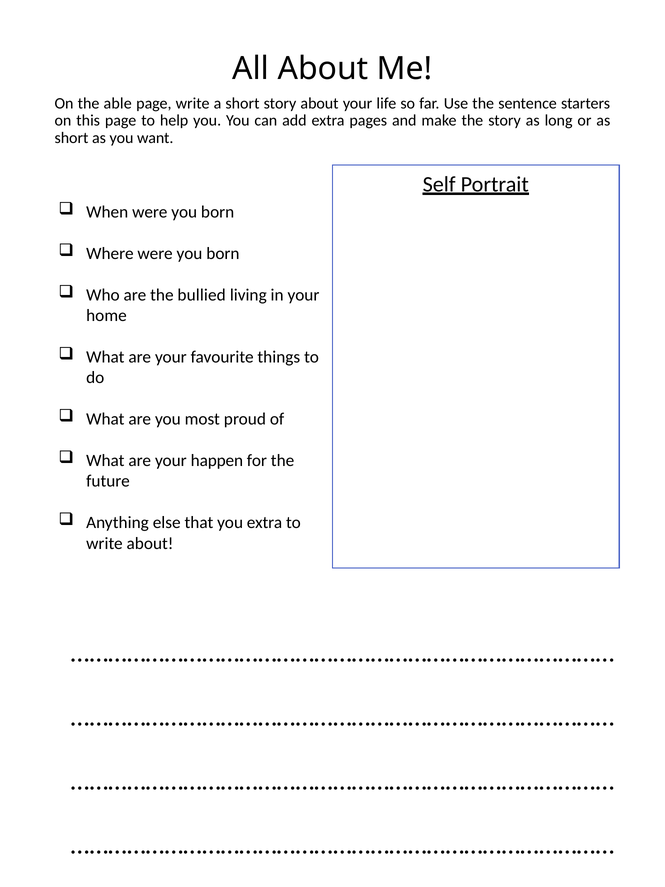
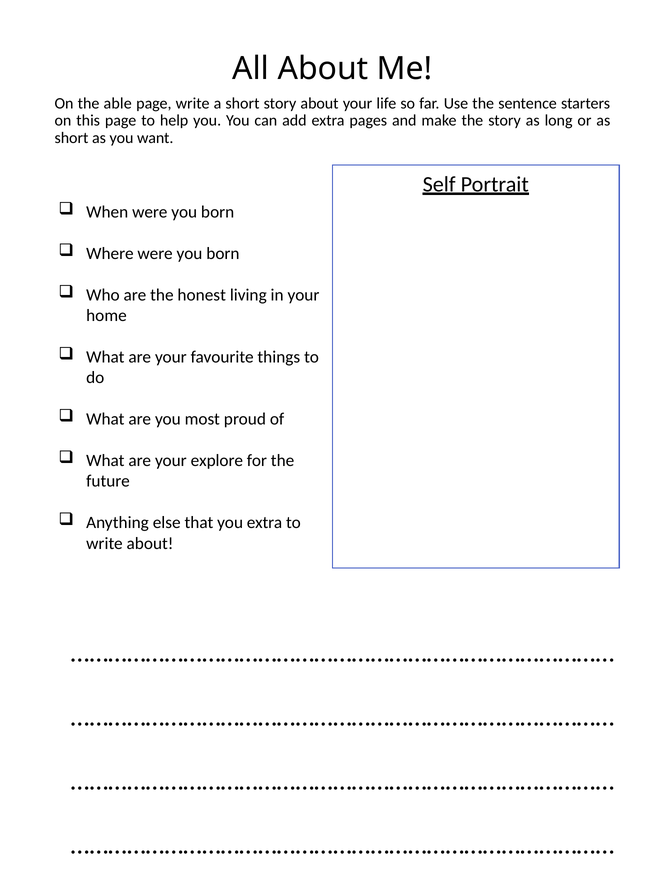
bullied: bullied -> honest
happen: happen -> explore
